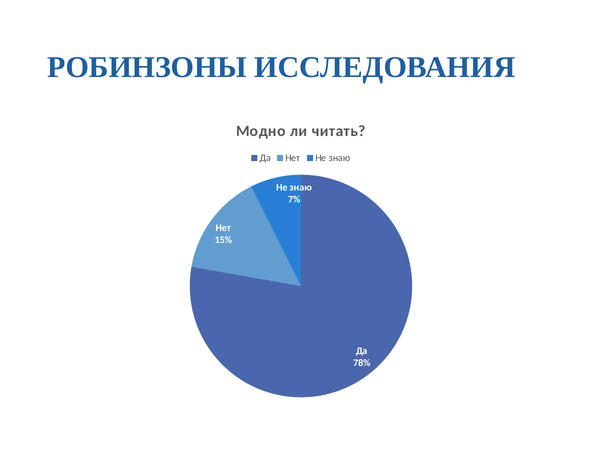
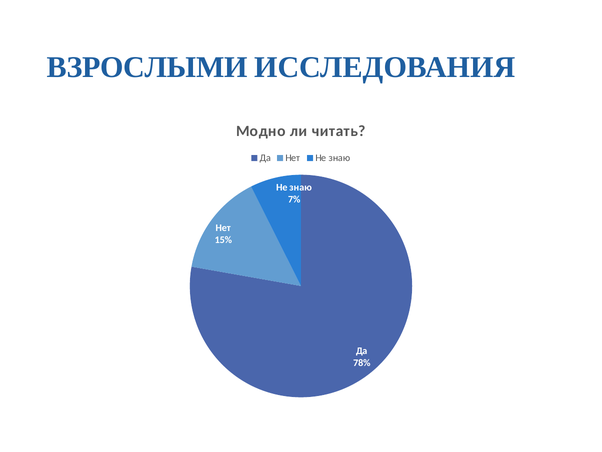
РОБИНЗОНЫ: РОБИНЗОНЫ -> ВЗРОСЛЫМИ
